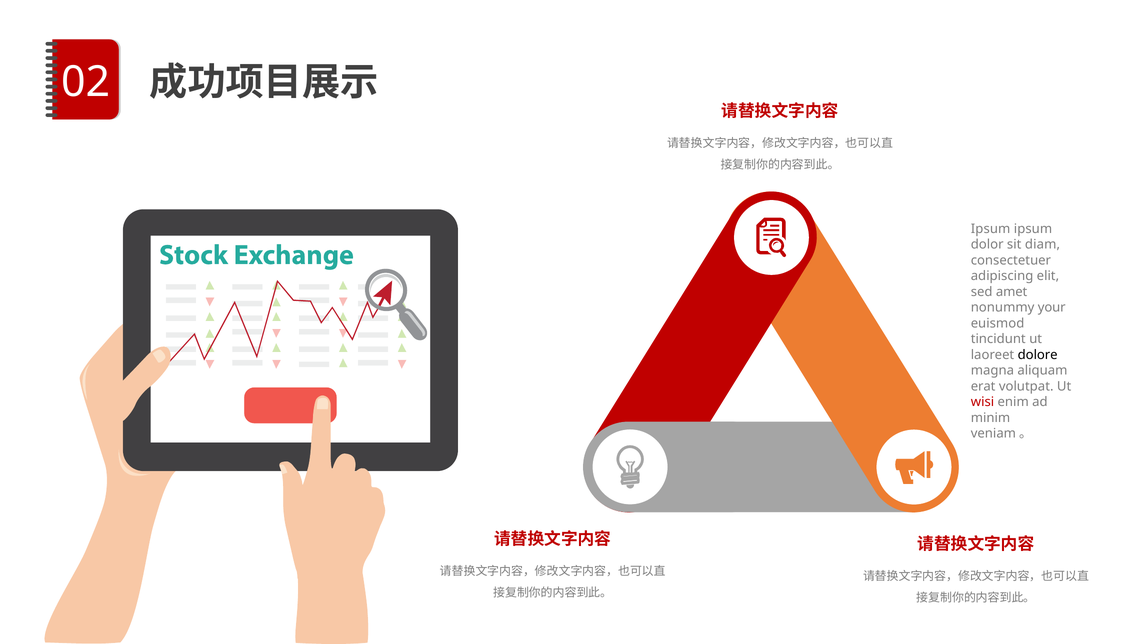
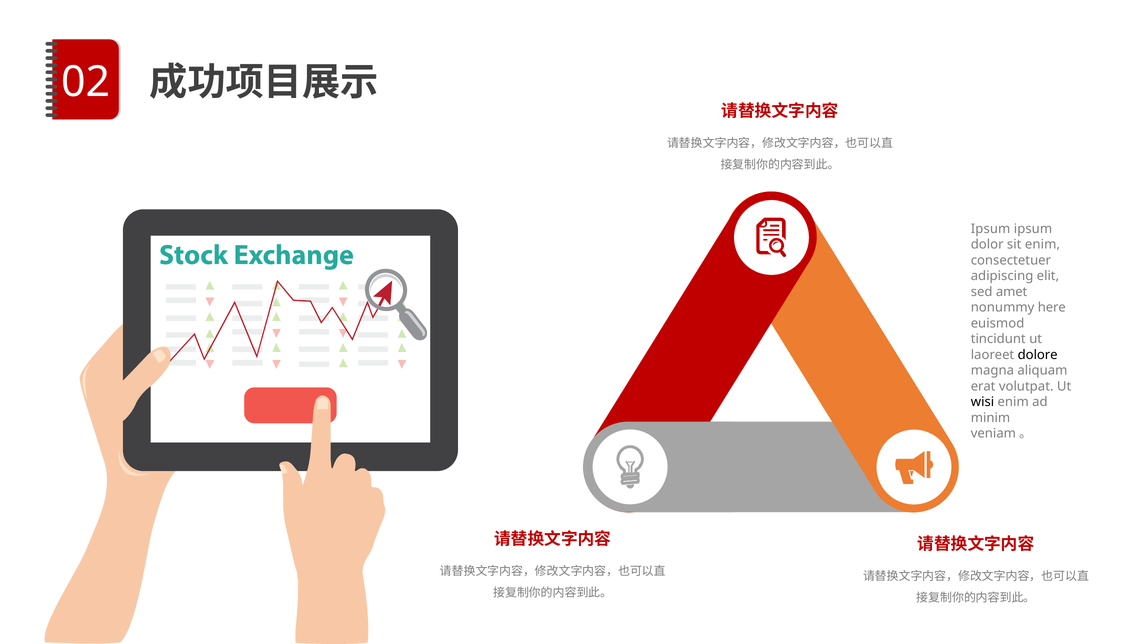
sit diam: diam -> enim
your: your -> here
wisi colour: red -> black
